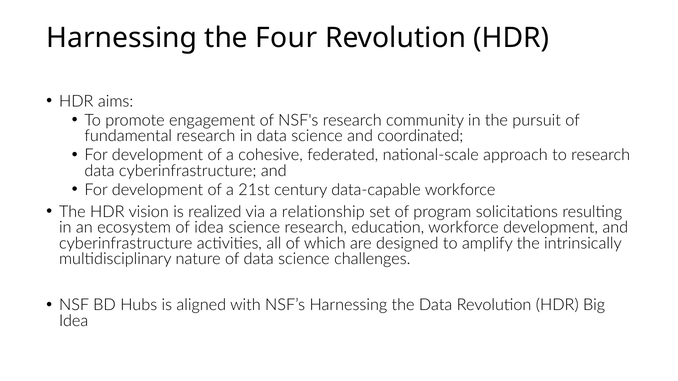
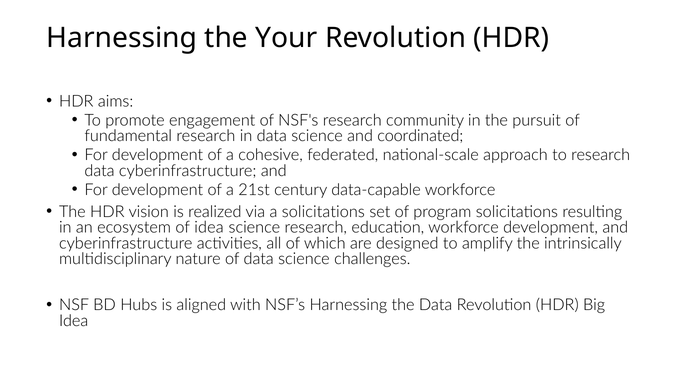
Four: Four -> Your
a relationship: relationship -> solicitations
